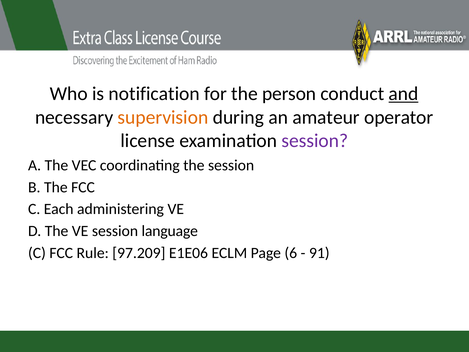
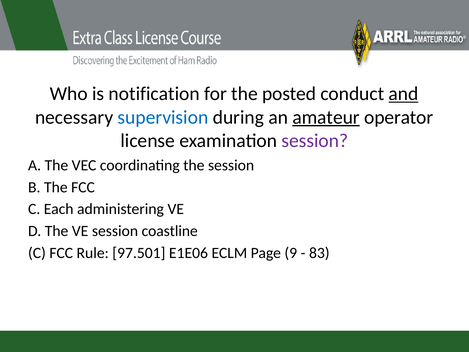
person: person -> posted
supervision colour: orange -> blue
amateur underline: none -> present
language: language -> coastline
97.209: 97.209 -> 97.501
6: 6 -> 9
91: 91 -> 83
